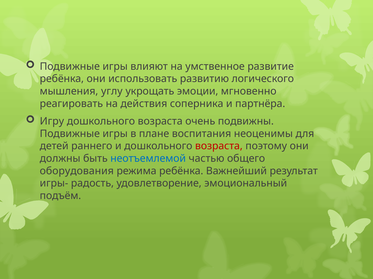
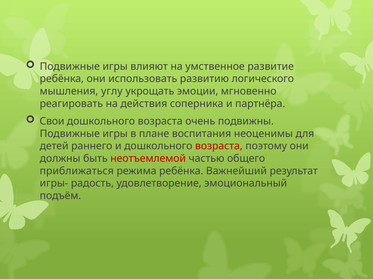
Игру: Игру -> Свои
неотъемлемой colour: blue -> red
оборудования: оборудования -> приближаться
